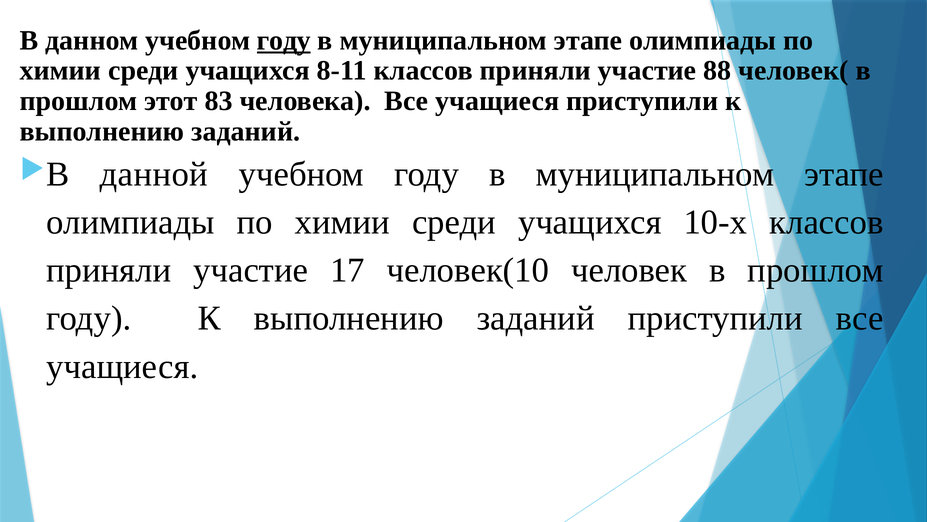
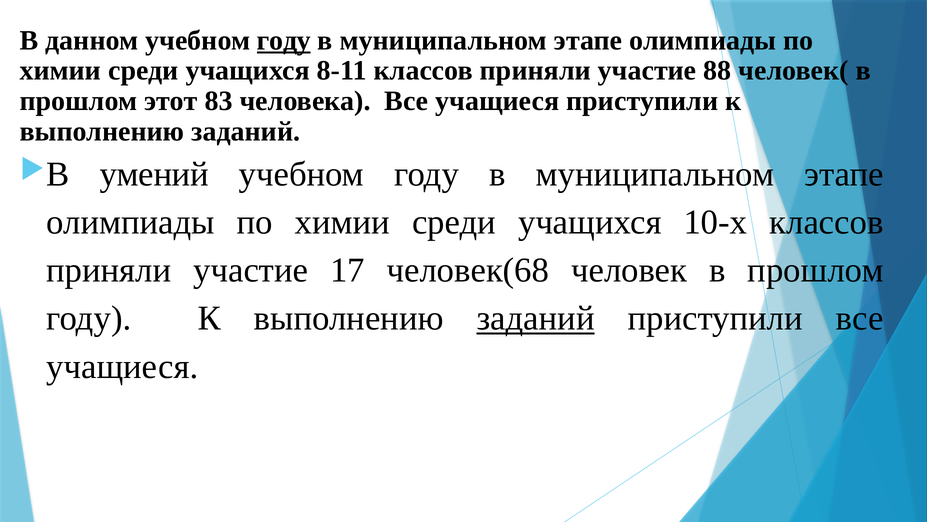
данной: данной -> умений
человек(10: человек(10 -> человек(68
заданий at (536, 318) underline: none -> present
